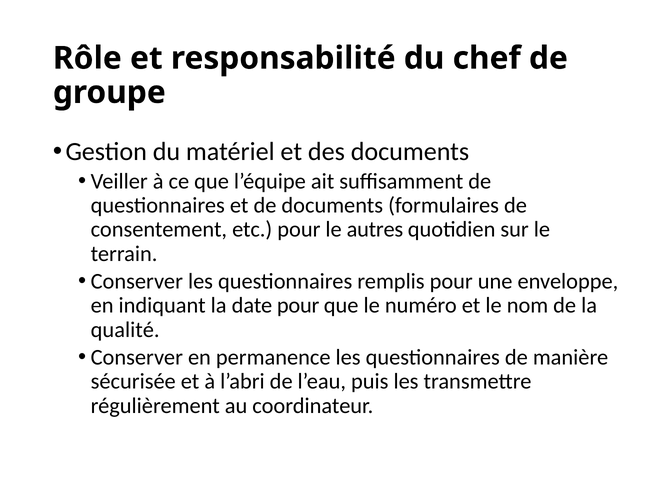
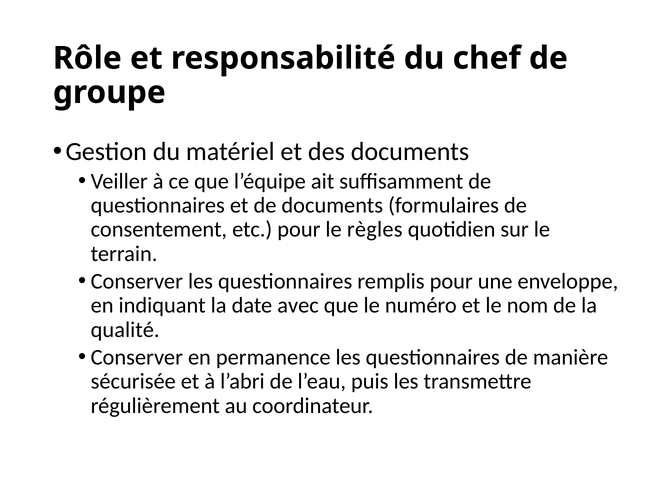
autres: autres -> règles
date pour: pour -> avec
